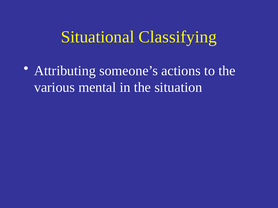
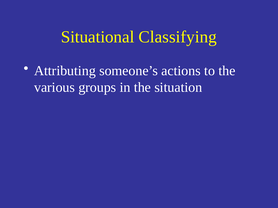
mental: mental -> groups
